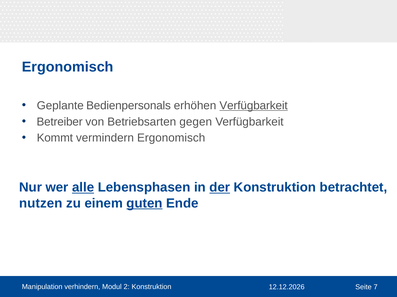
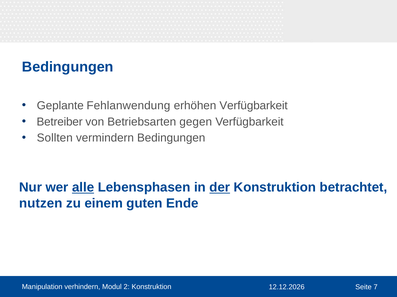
Ergonomisch at (68, 67): Ergonomisch -> Bedingungen
Bedienpersonals: Bedienpersonals -> Fehlanwendung
Verfügbarkeit at (254, 106) underline: present -> none
Kommt: Kommt -> Sollten
vermindern Ergonomisch: Ergonomisch -> Bedingungen
guten underline: present -> none
